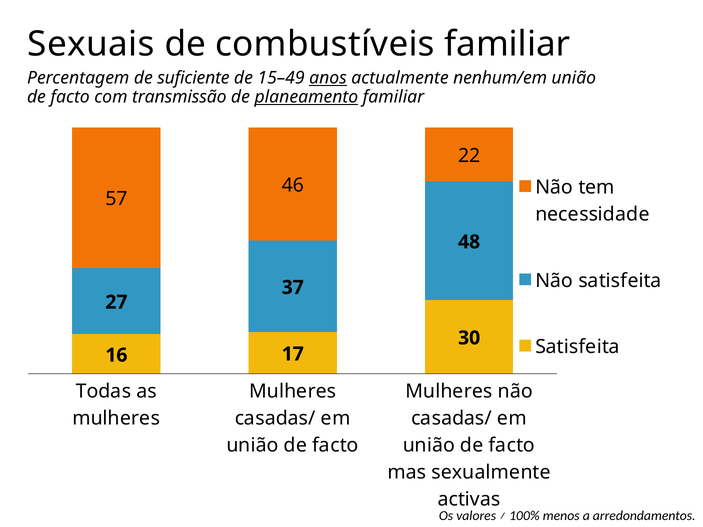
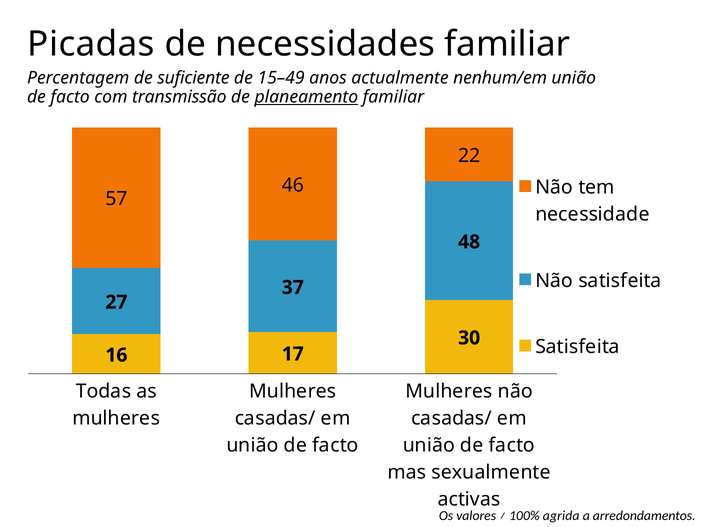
Sexuais: Sexuais -> Picadas
combustíveis: combustíveis -> necessidades
anos underline: present -> none
menos: menos -> agrida
